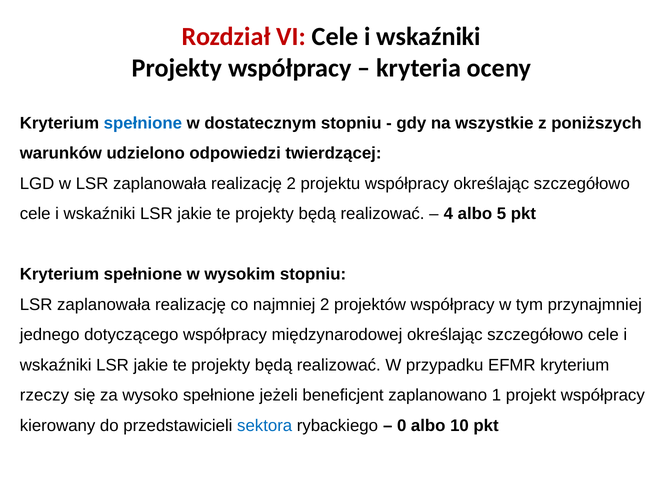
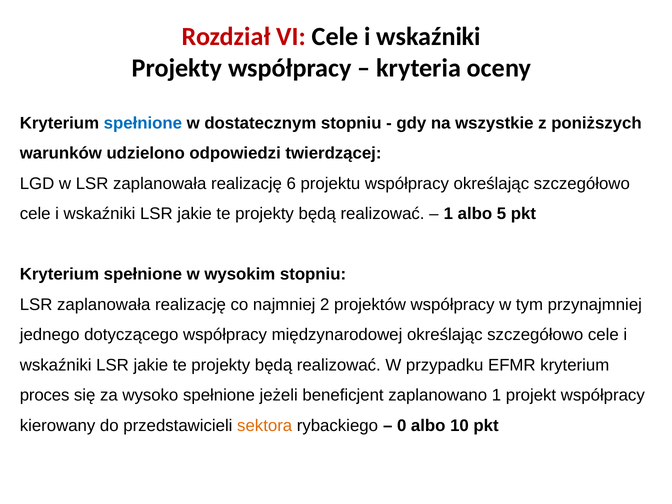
realizację 2: 2 -> 6
4 at (448, 214): 4 -> 1
rzeczy: rzeczy -> proces
sektora colour: blue -> orange
